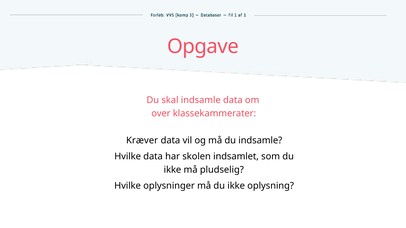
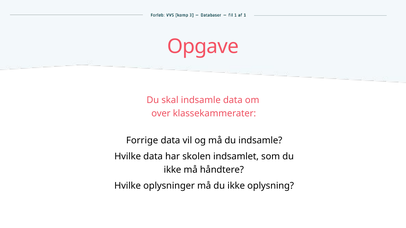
Kræver: Kræver -> Forrige
pludselig: pludselig -> håndtere
